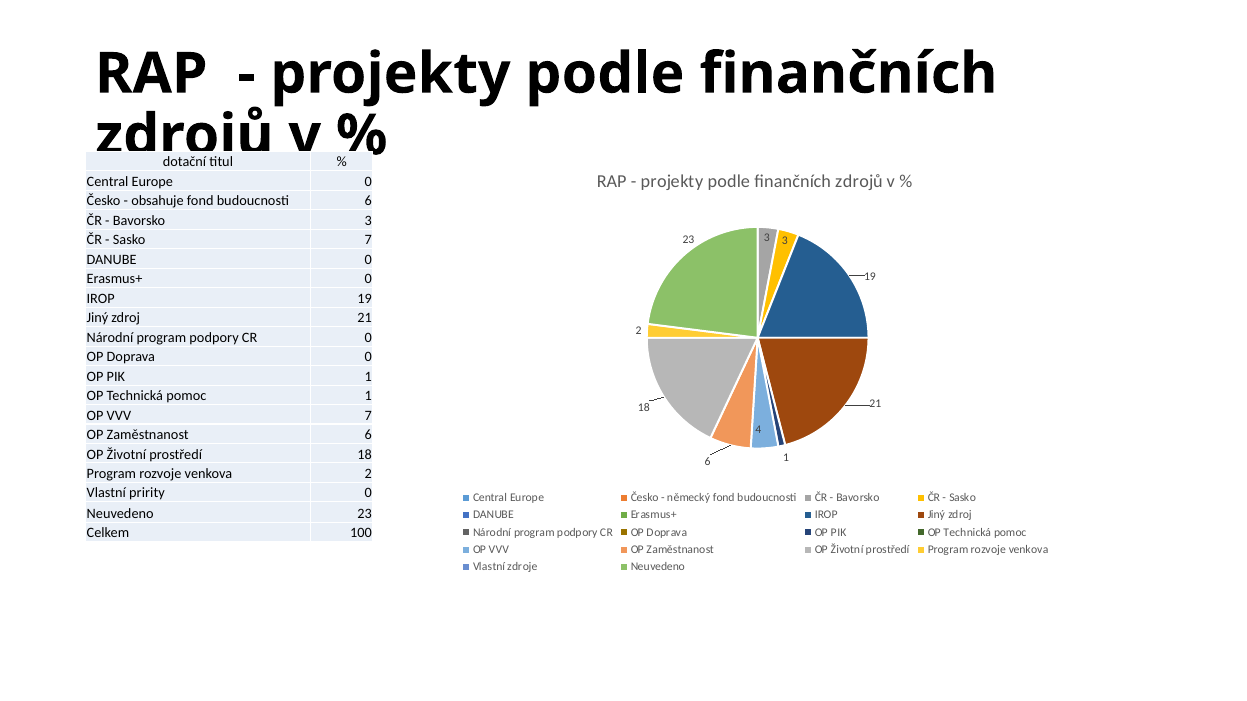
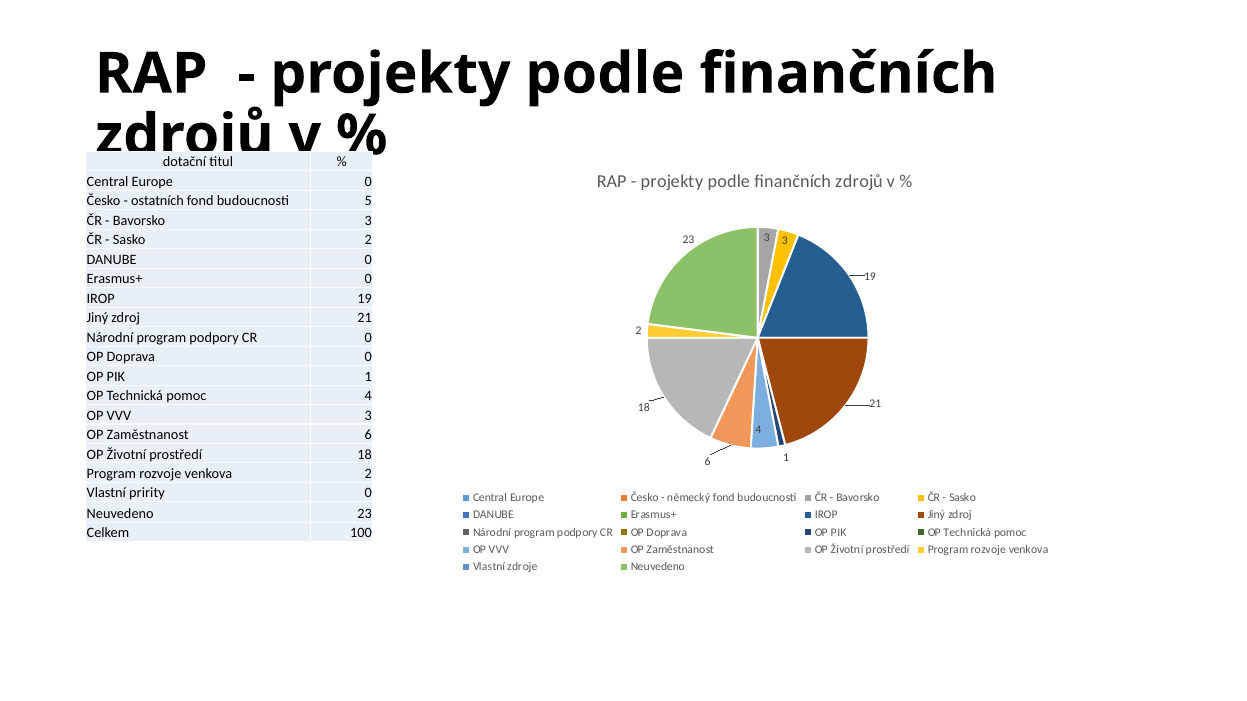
obsahuje: obsahuje -> ostatních
budoucnosti 6: 6 -> 5
Sasko 7: 7 -> 2
pomoc 1: 1 -> 4
VVV 7: 7 -> 3
